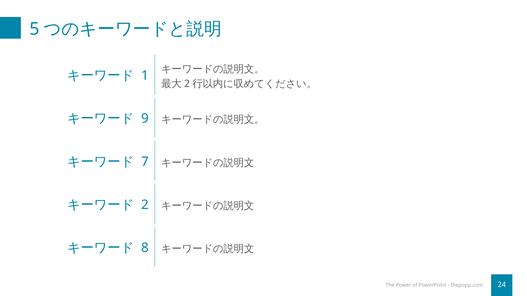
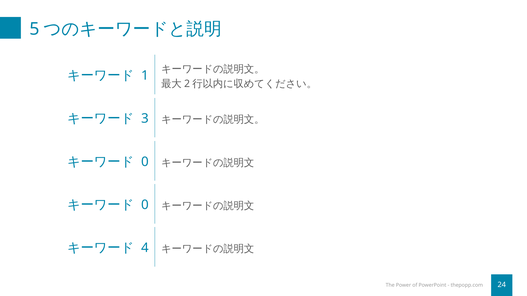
9: 9 -> 3
7 at (145, 162): 7 -> 0
2 at (145, 205): 2 -> 0
8: 8 -> 4
